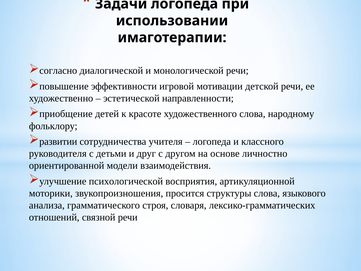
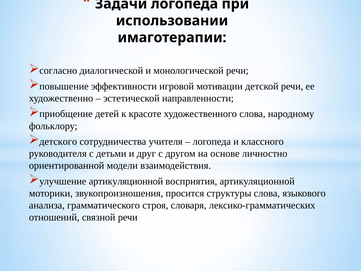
развитии: развитии -> детского
улучшение психологической: психологической -> артикуляционной
